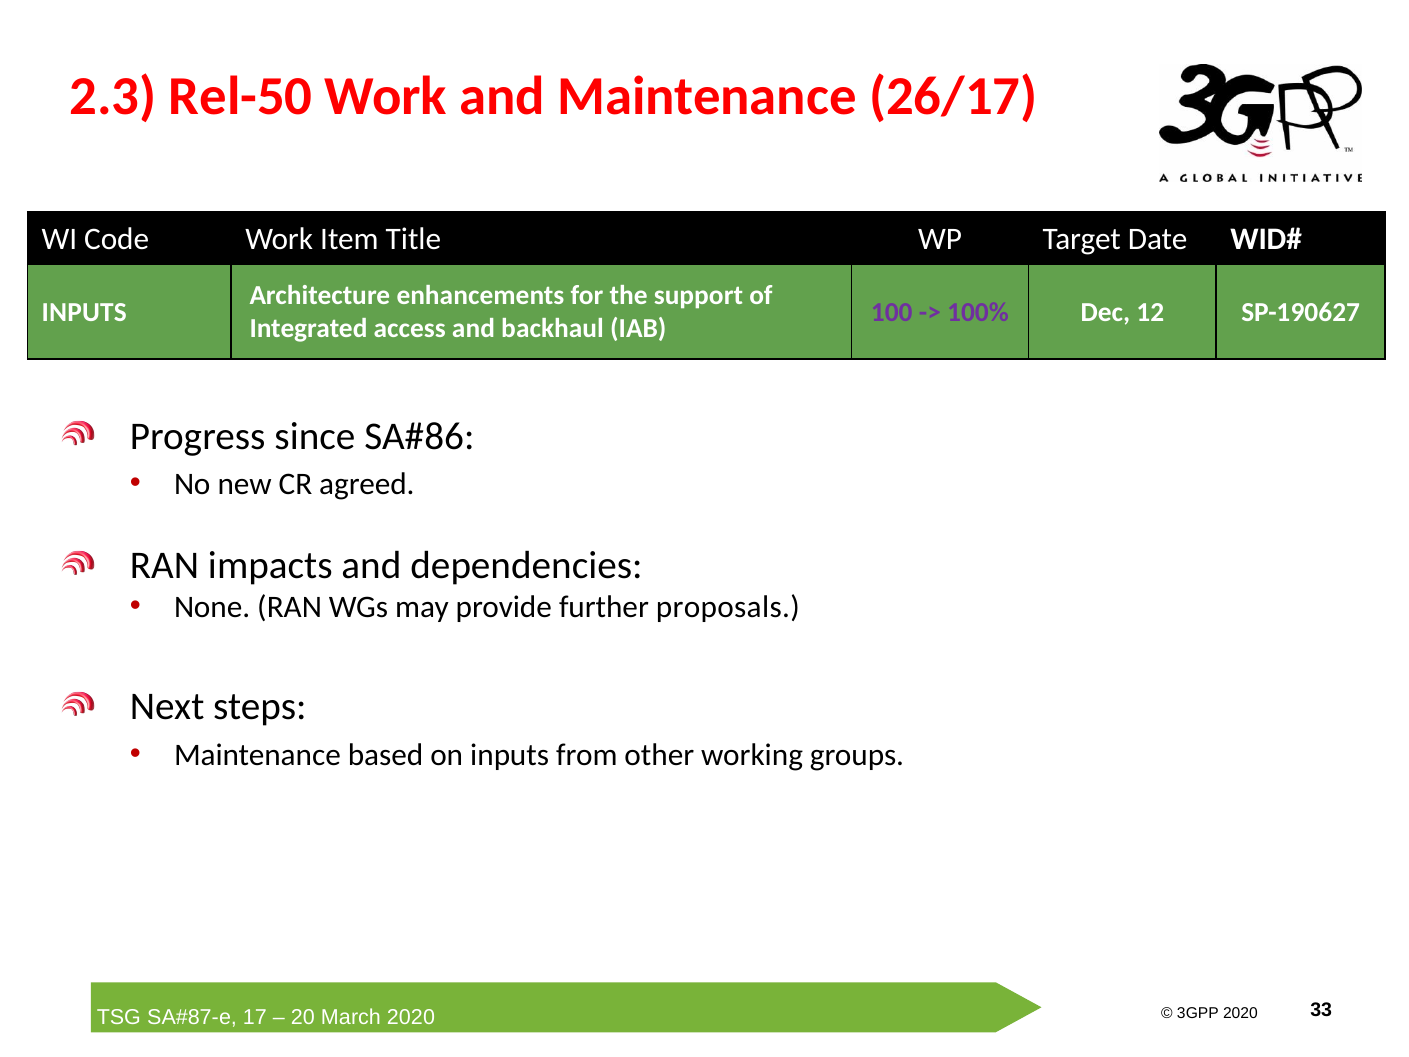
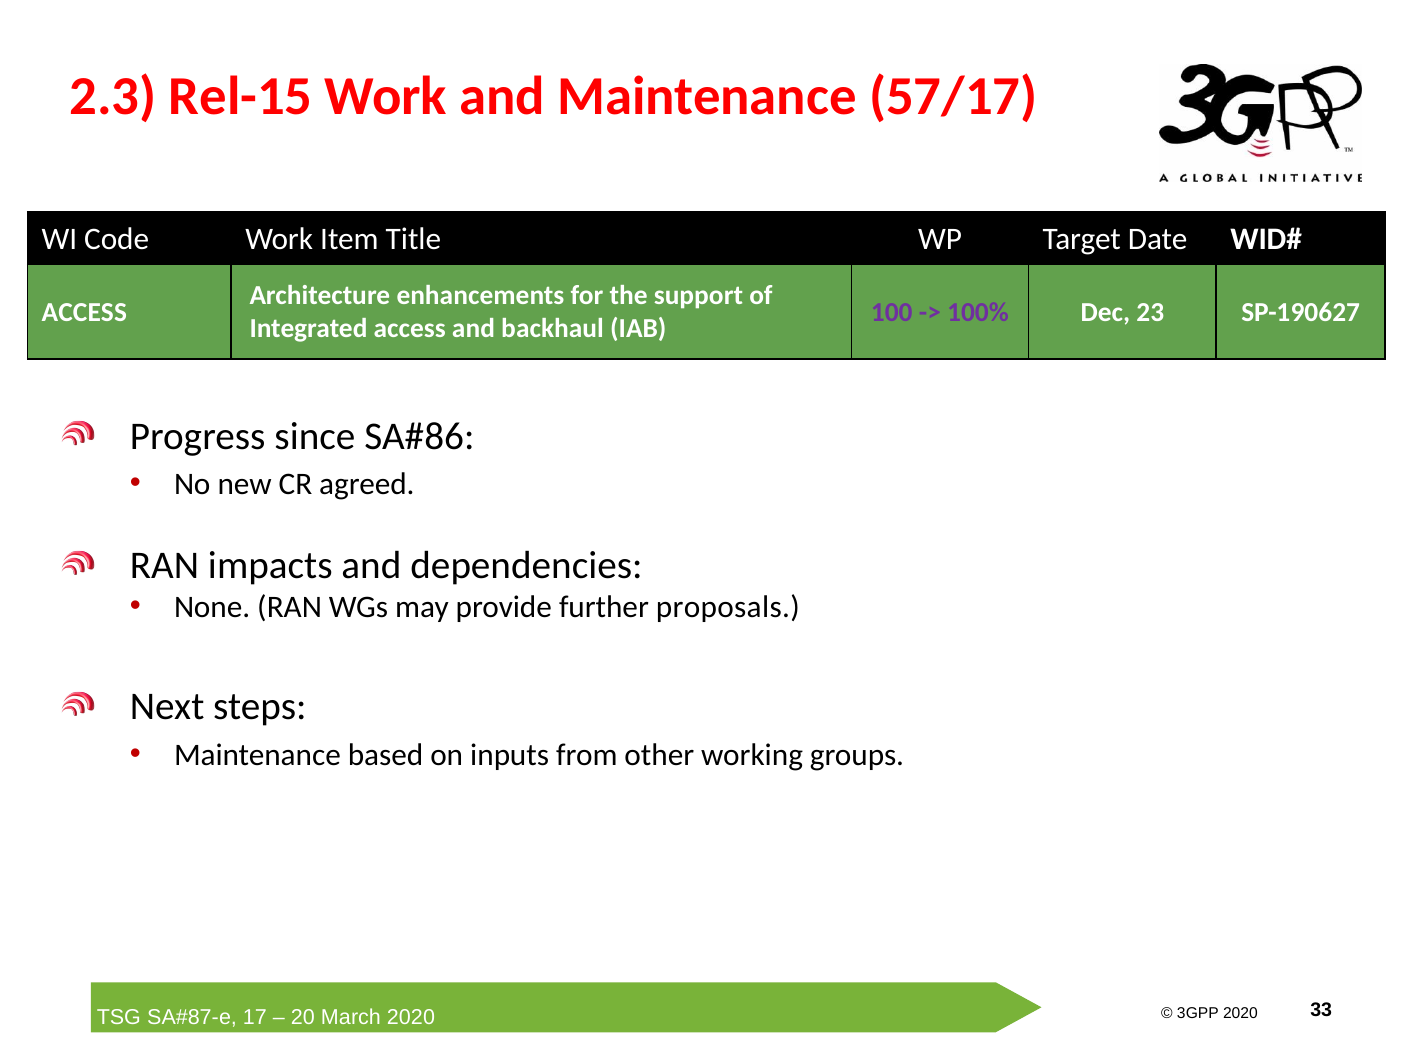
Rel-50: Rel-50 -> Rel-15
26/17: 26/17 -> 57/17
INPUTS at (84, 312): INPUTS -> ACCESS
12: 12 -> 23
